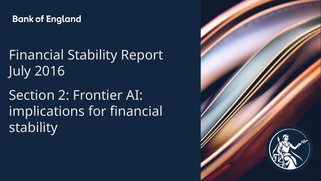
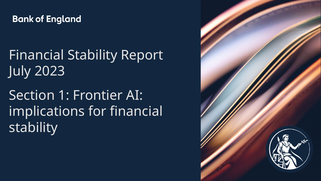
2016: 2016 -> 2023
2: 2 -> 1
